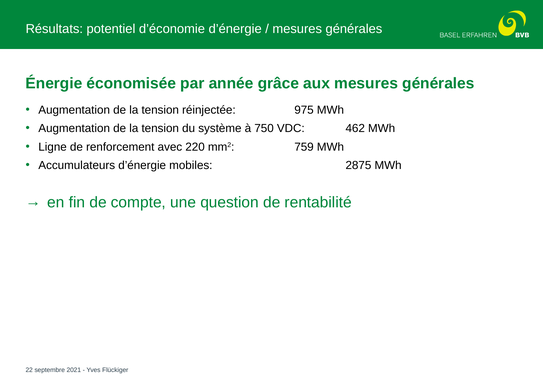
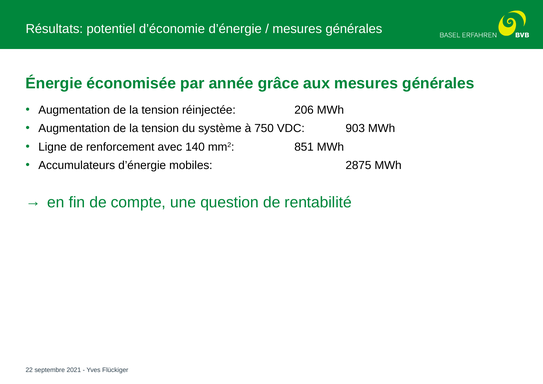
975: 975 -> 206
462: 462 -> 903
220: 220 -> 140
759: 759 -> 851
